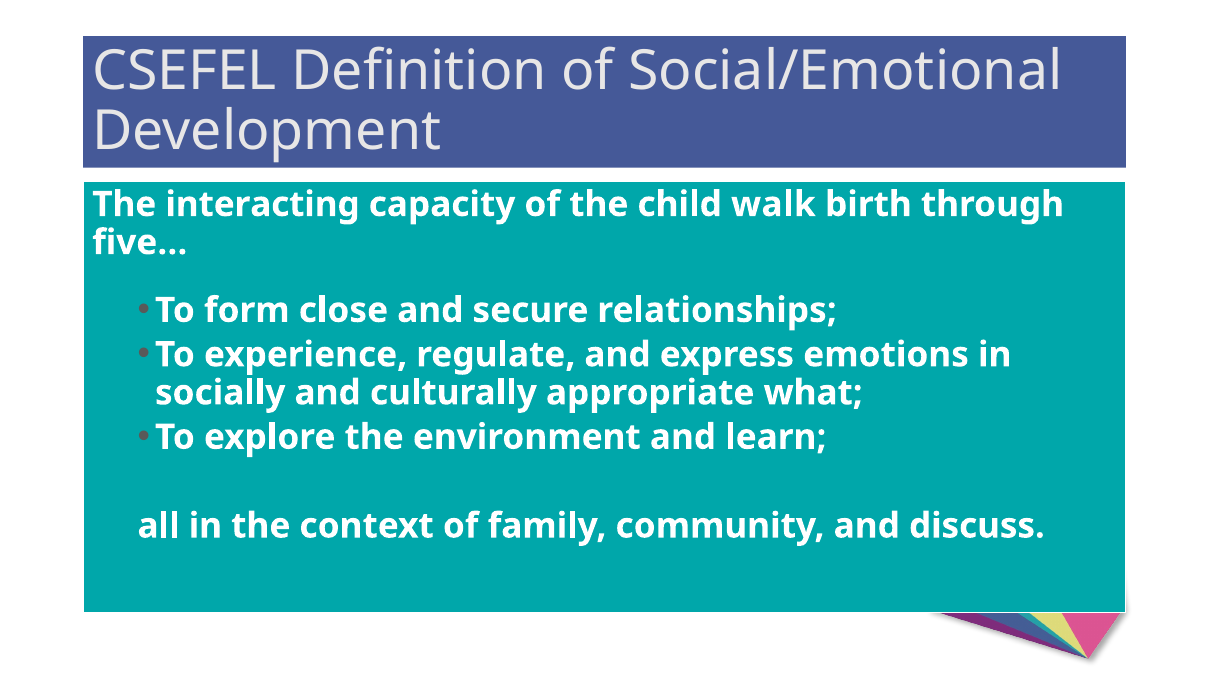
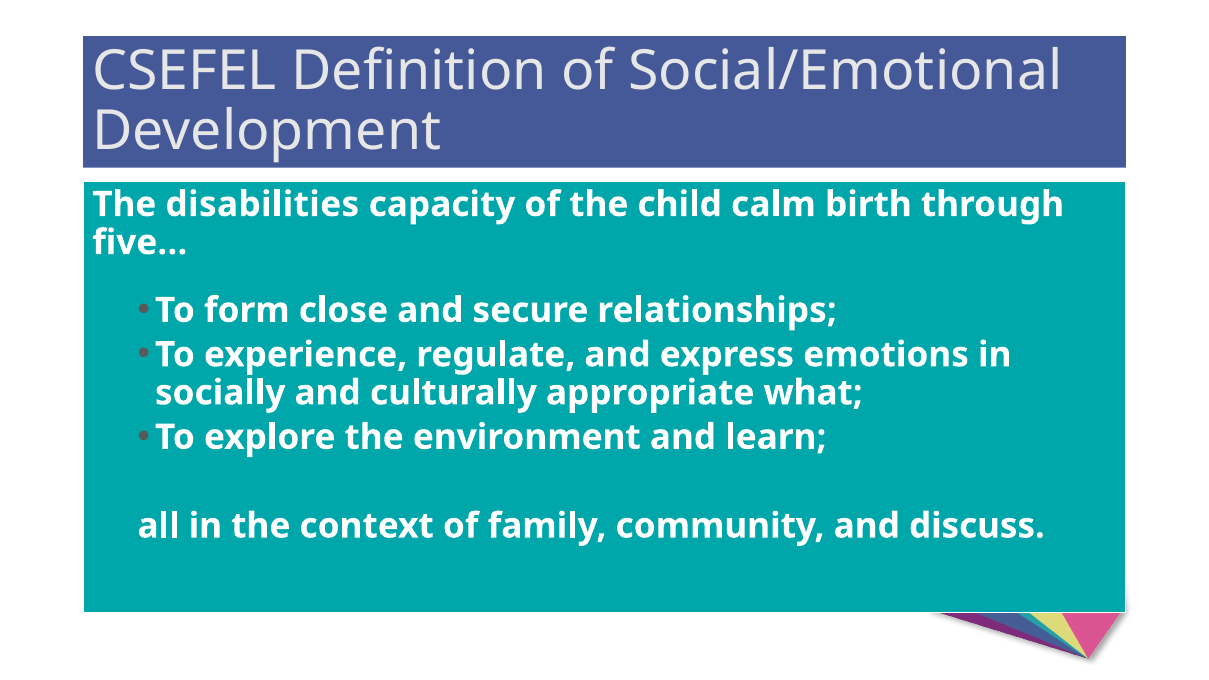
interacting: interacting -> disabilities
walk: walk -> calm
